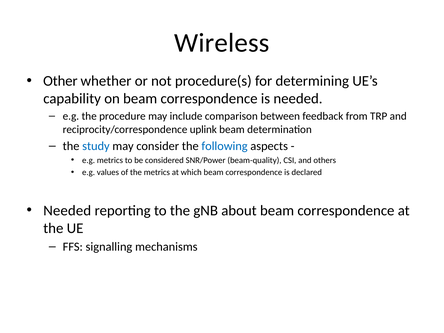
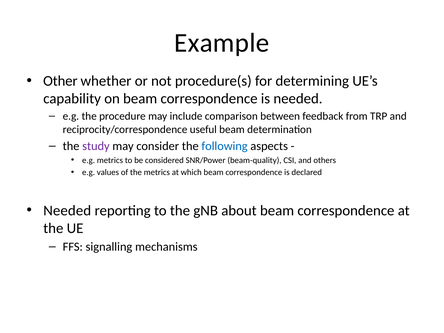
Wireless: Wireless -> Example
uplink: uplink -> useful
study colour: blue -> purple
